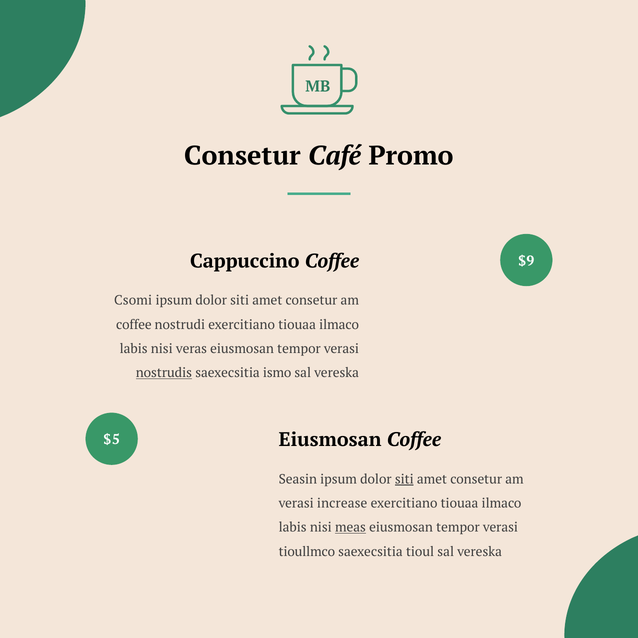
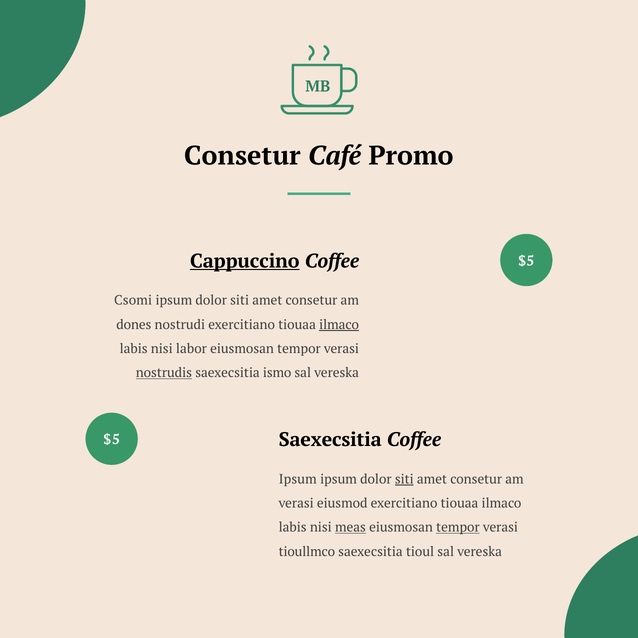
Cappuccino underline: none -> present
$9 at (526, 261): $9 -> $5
coffee at (134, 325): coffee -> dones
ilmaco at (339, 325) underline: none -> present
veras: veras -> labor
Eiusmosan at (330, 440): Eiusmosan -> Saexecsitia
Seasin at (298, 479): Seasin -> Ipsum
increase: increase -> eiusmod
tempor at (458, 528) underline: none -> present
